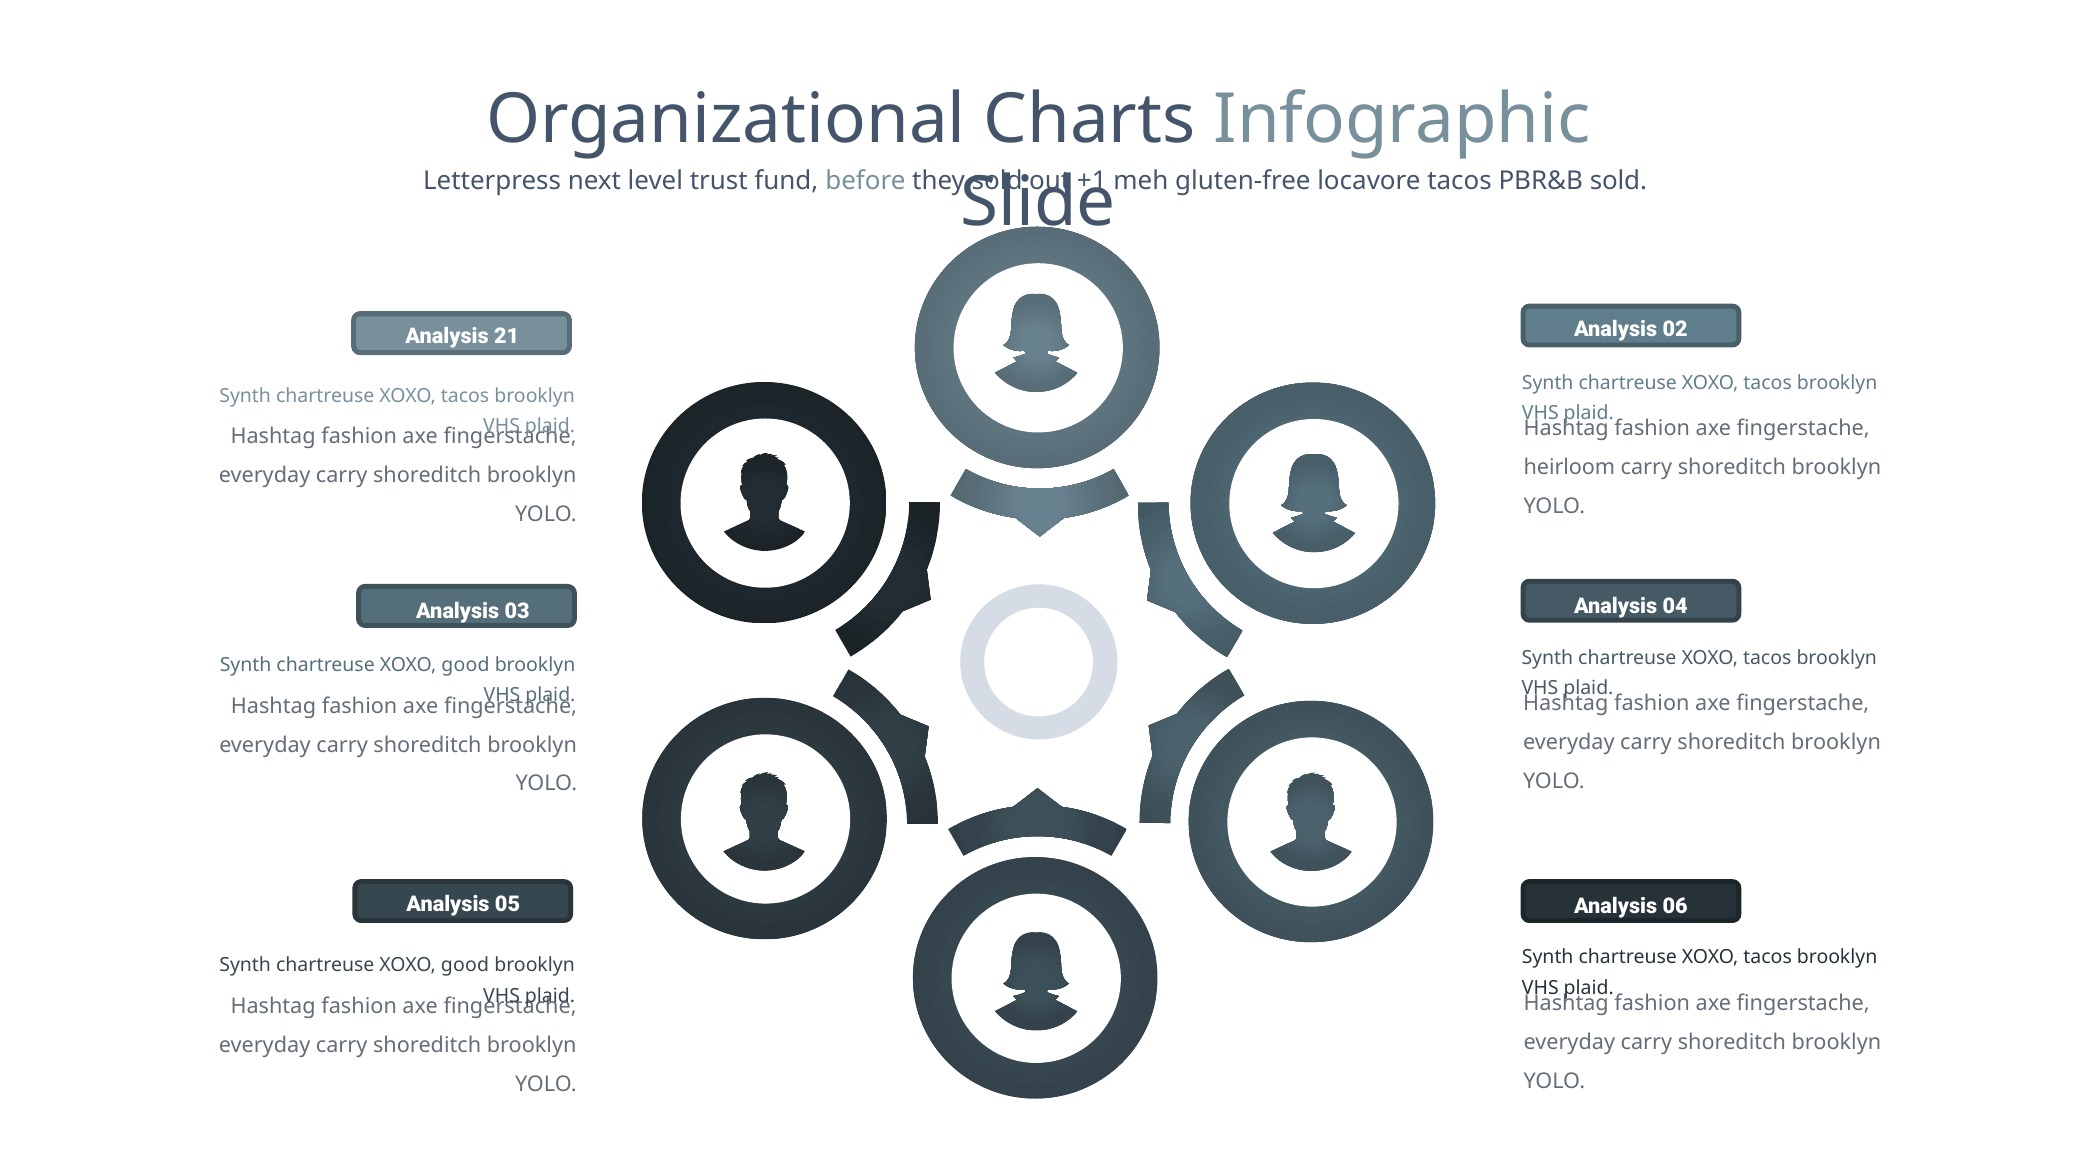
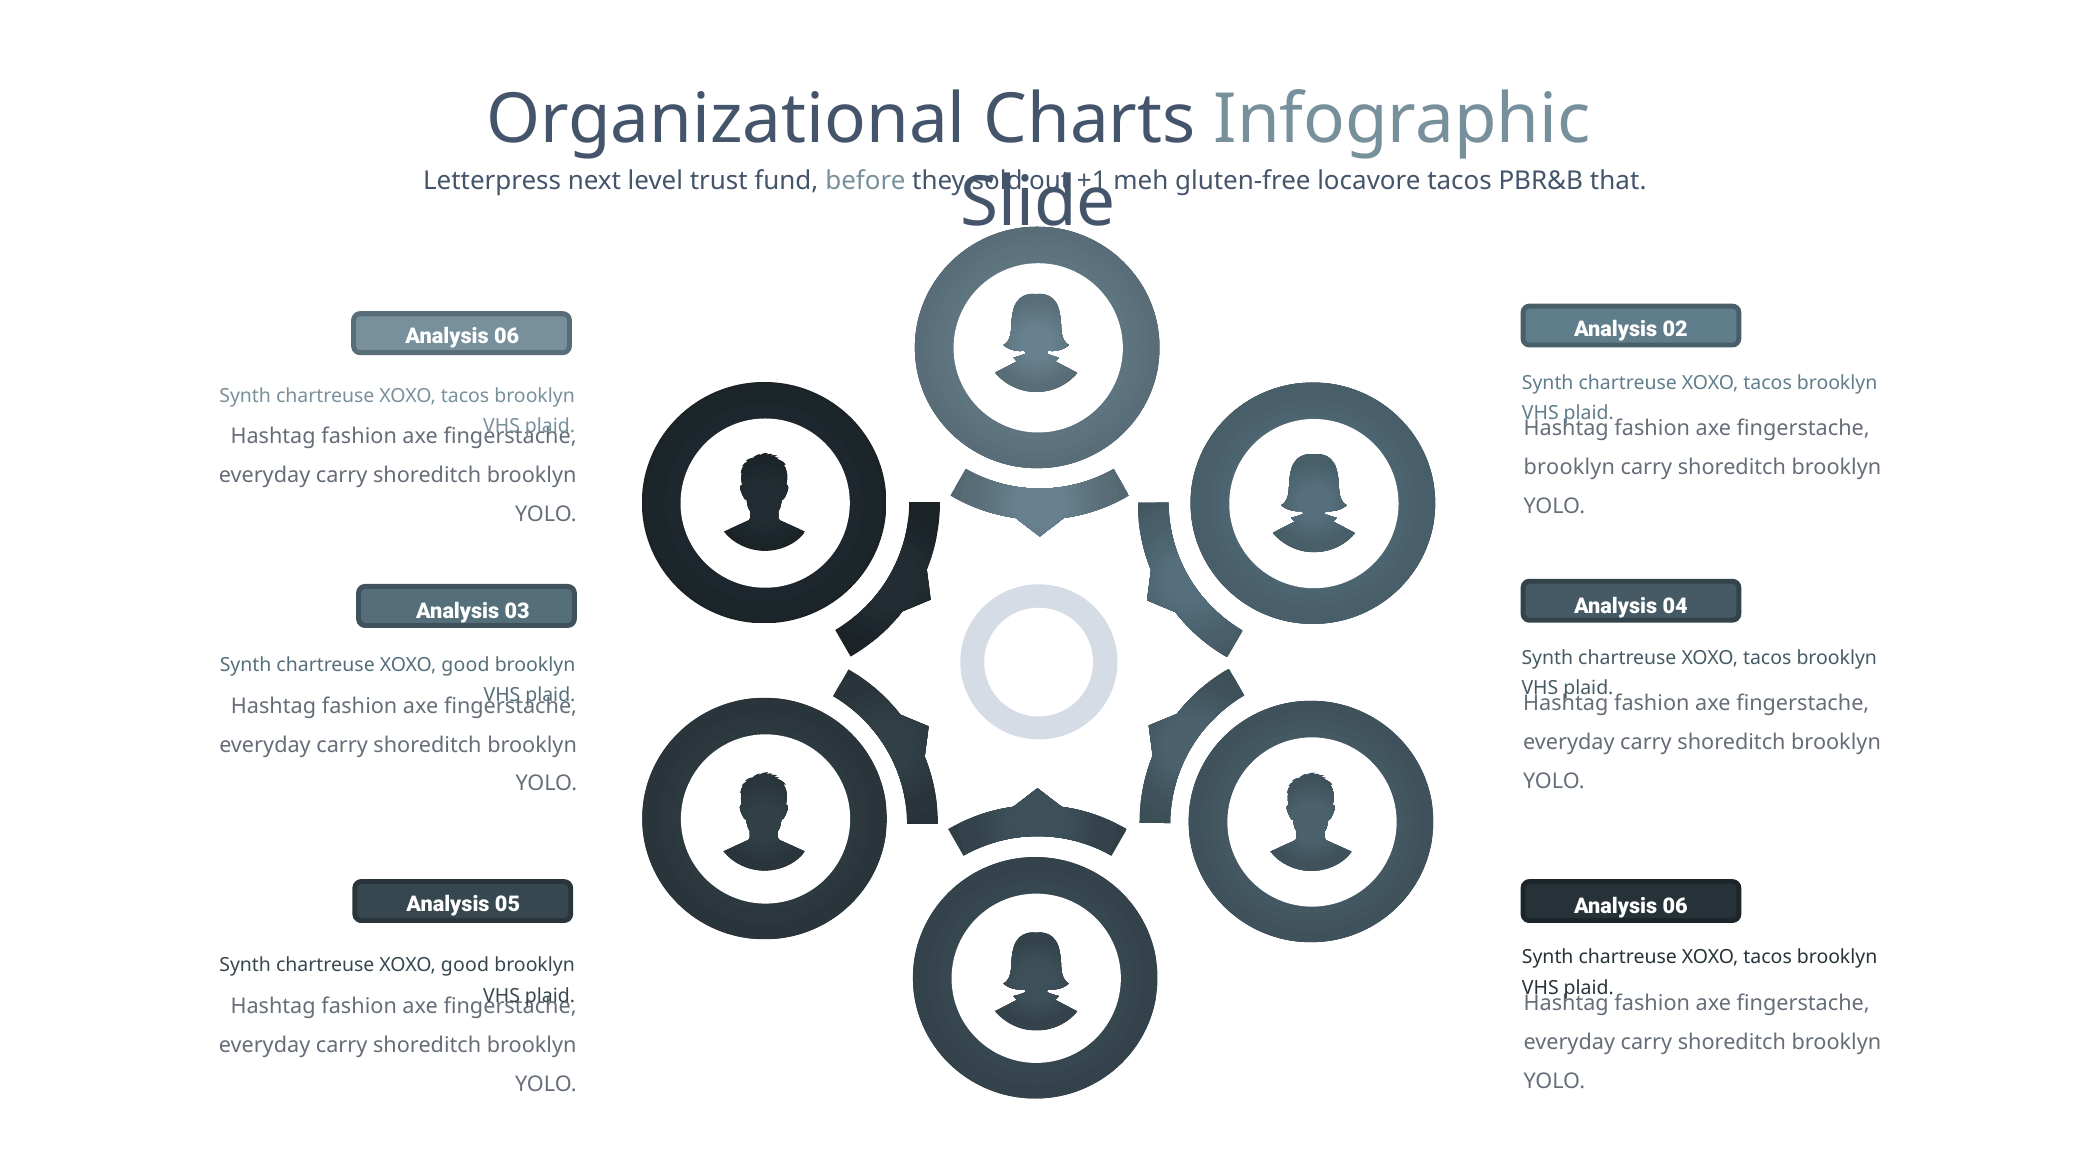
PBR&B sold: sold -> that
21 at (507, 336): 21 -> 06
heirloom at (1569, 468): heirloom -> brooklyn
